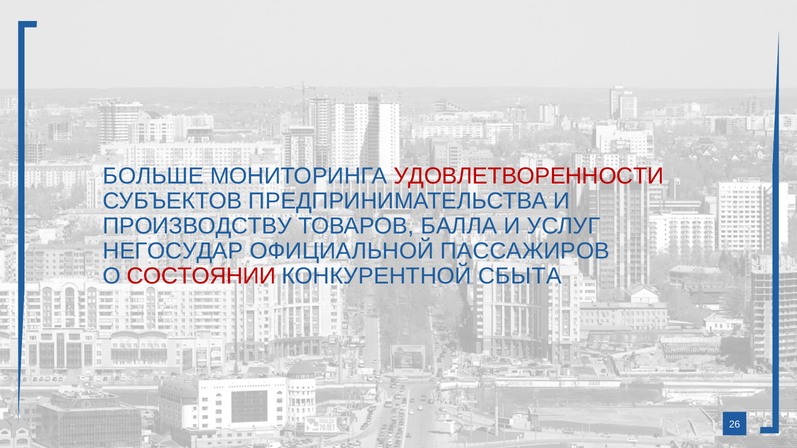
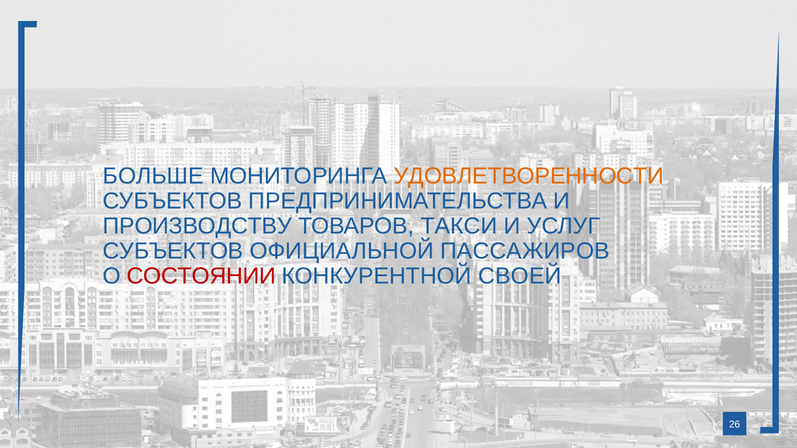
УДОВЛЕТВОРЕННОСТИ colour: red -> orange
БАЛЛА: БАЛЛА -> ТАКСИ
НЕГОСУДАР at (173, 251): НЕГОСУДАР -> СУБЪЕКТОВ
СБЫТА: СБЫТА -> СВОЕЙ
